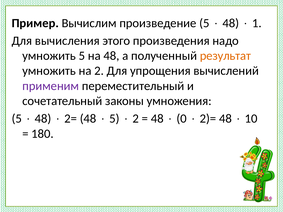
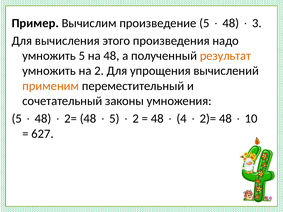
1: 1 -> 3
применим colour: purple -> orange
0: 0 -> 4
180: 180 -> 627
